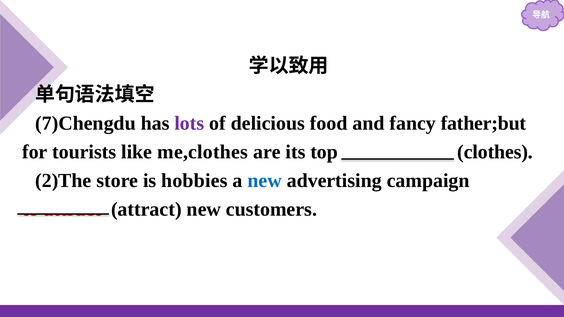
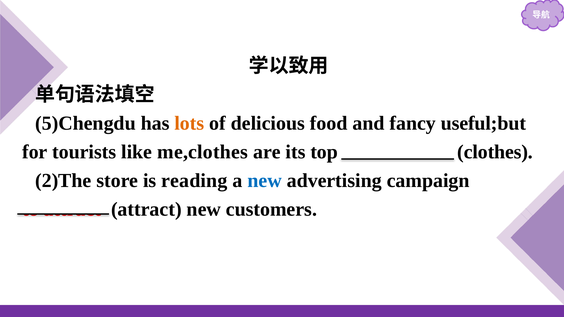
7)Chengdu: 7)Chengdu -> 5)Chengdu
lots colour: purple -> orange
father;but: father;but -> useful;but
hobbies: hobbies -> reading
